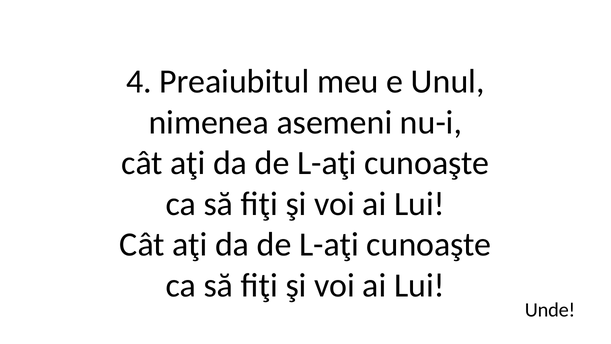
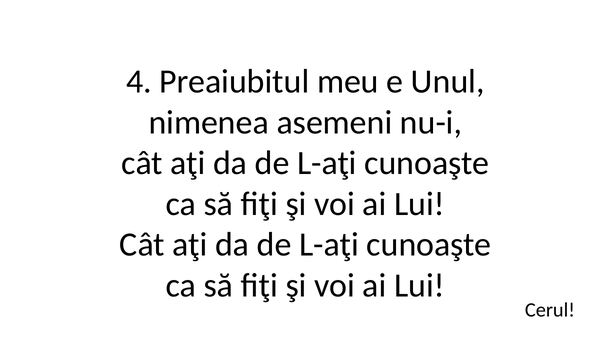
Unde: Unde -> Cerul
